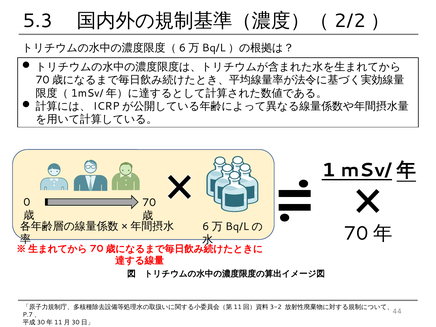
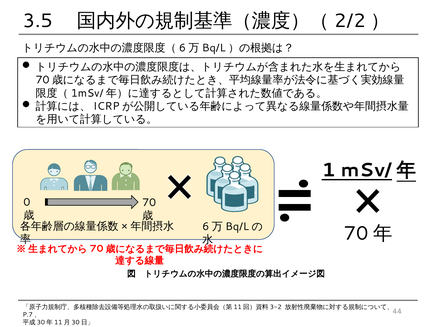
5.3: 5.3 -> 3.5
